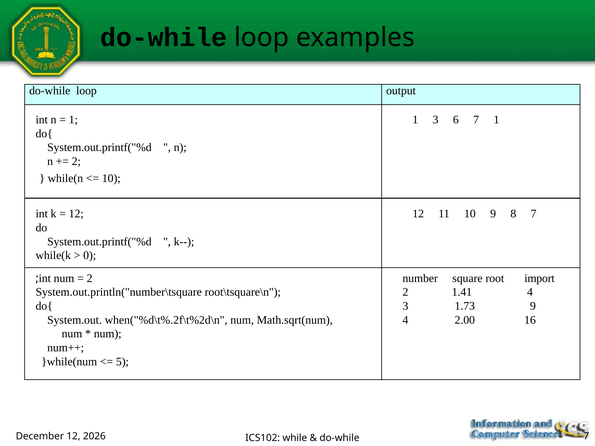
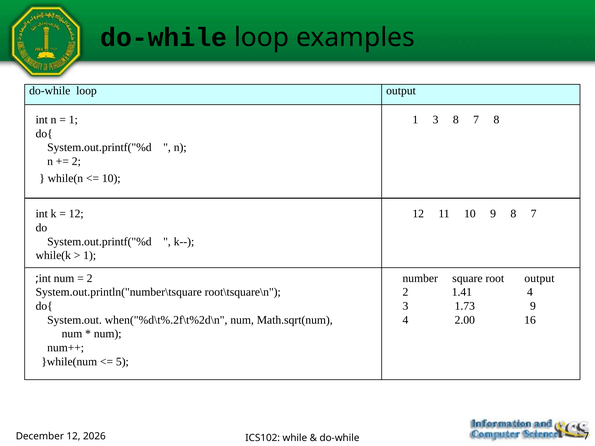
3 6: 6 -> 8
7 1: 1 -> 8
0 at (90, 256): 0 -> 1
root import: import -> output
